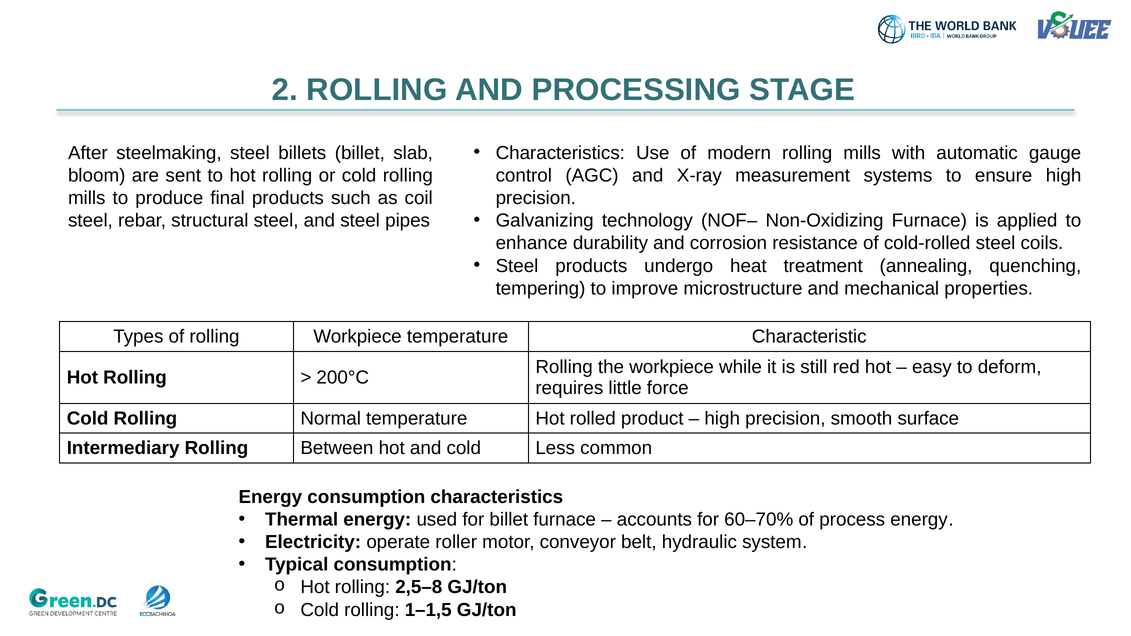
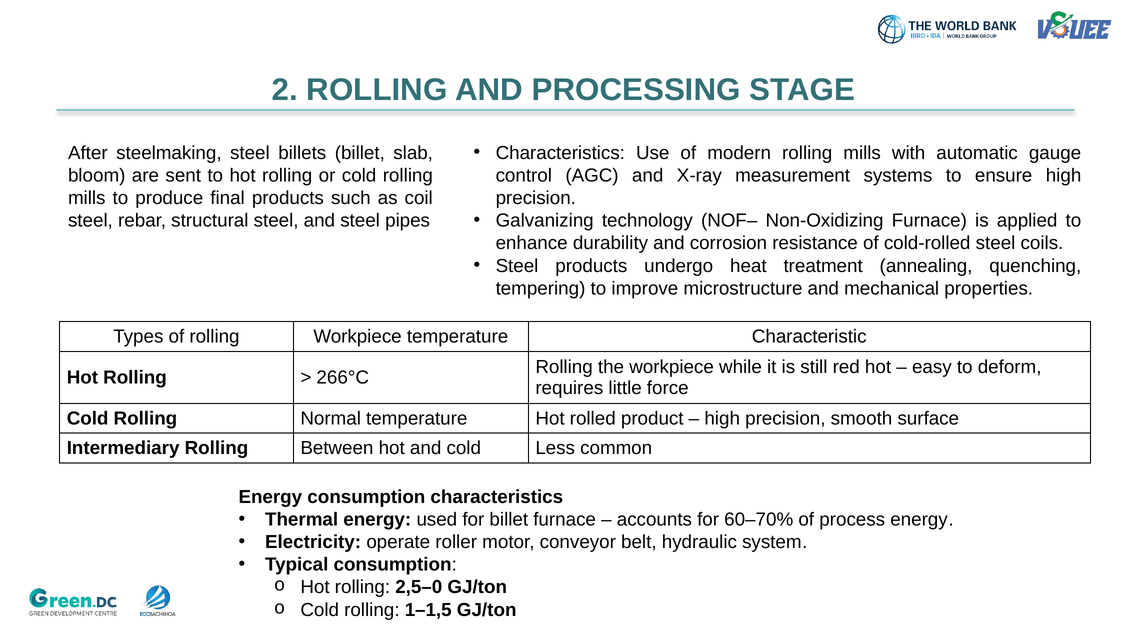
200°C: 200°C -> 266°C
2,5–8: 2,5–8 -> 2,5–0
